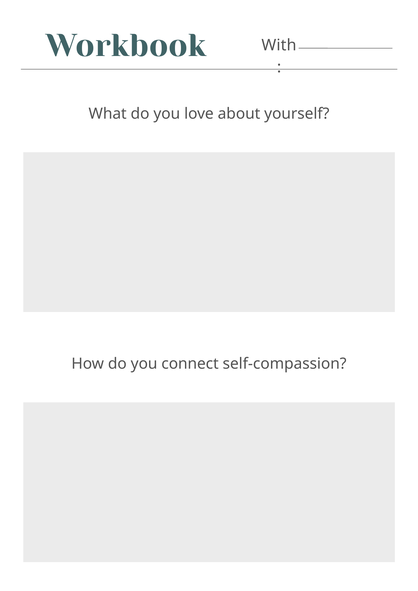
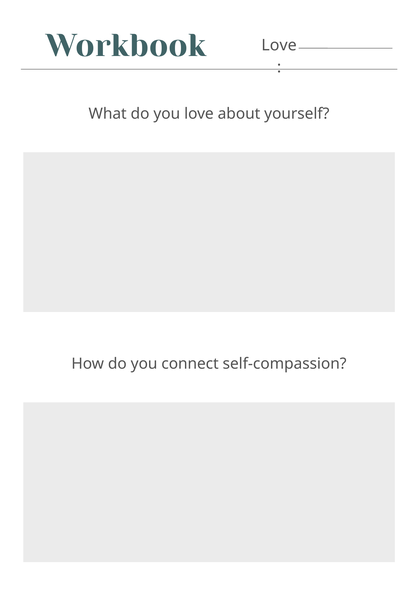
With at (279, 45): With -> Love
